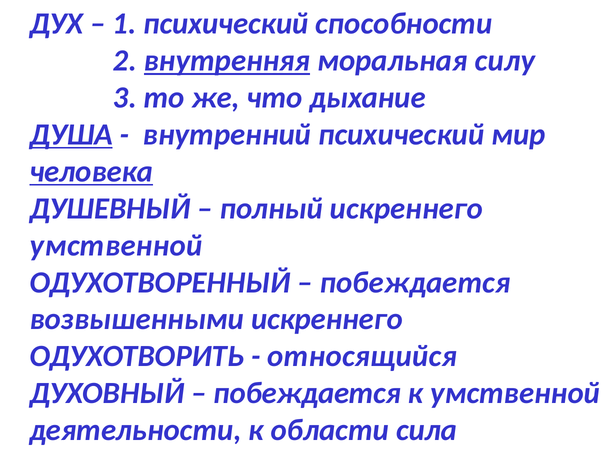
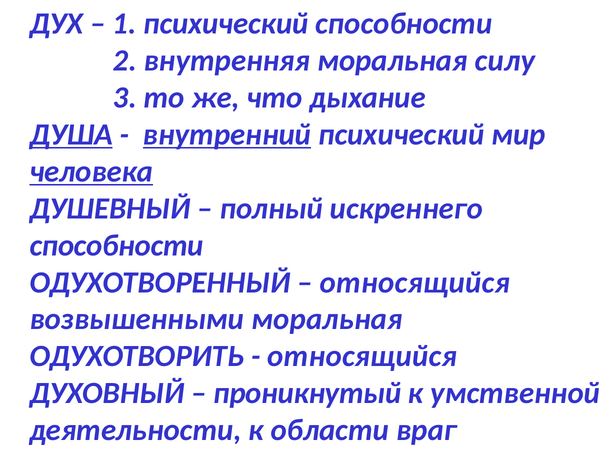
внутренняя underline: present -> none
внутренний underline: none -> present
умственной at (116, 245): умственной -> способности
побеждается at (415, 282): побеждается -> относящийся
возвышенными искреннего: искреннего -> моральная
побеждается at (307, 393): побеждается -> проникнутый
сила: сила -> враг
